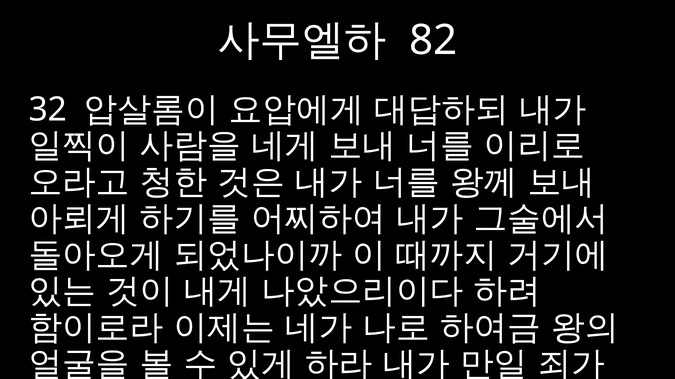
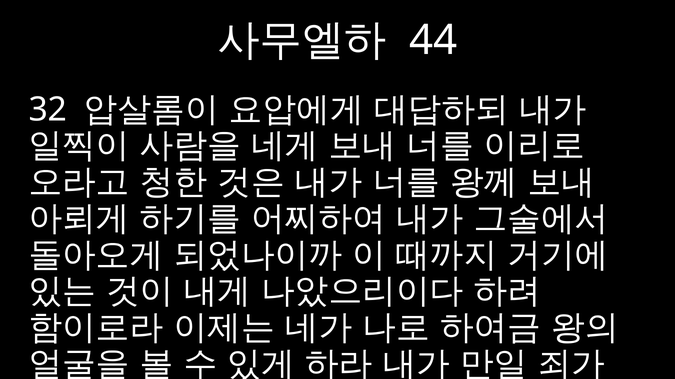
82: 82 -> 44
